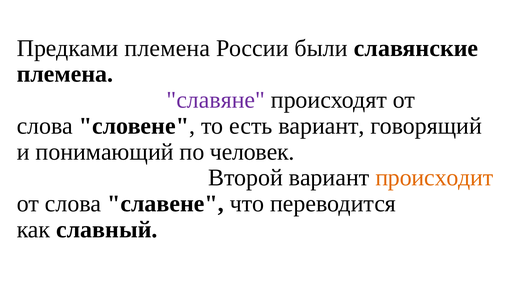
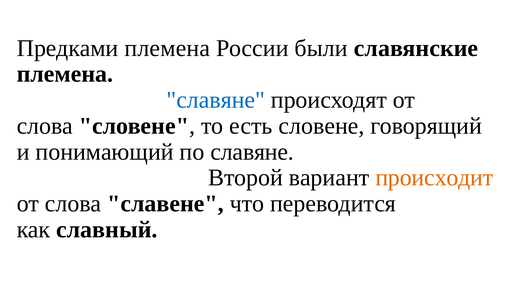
славяне at (216, 100) colour: purple -> blue
есть вариант: вариант -> словене
по человек: человек -> славяне
